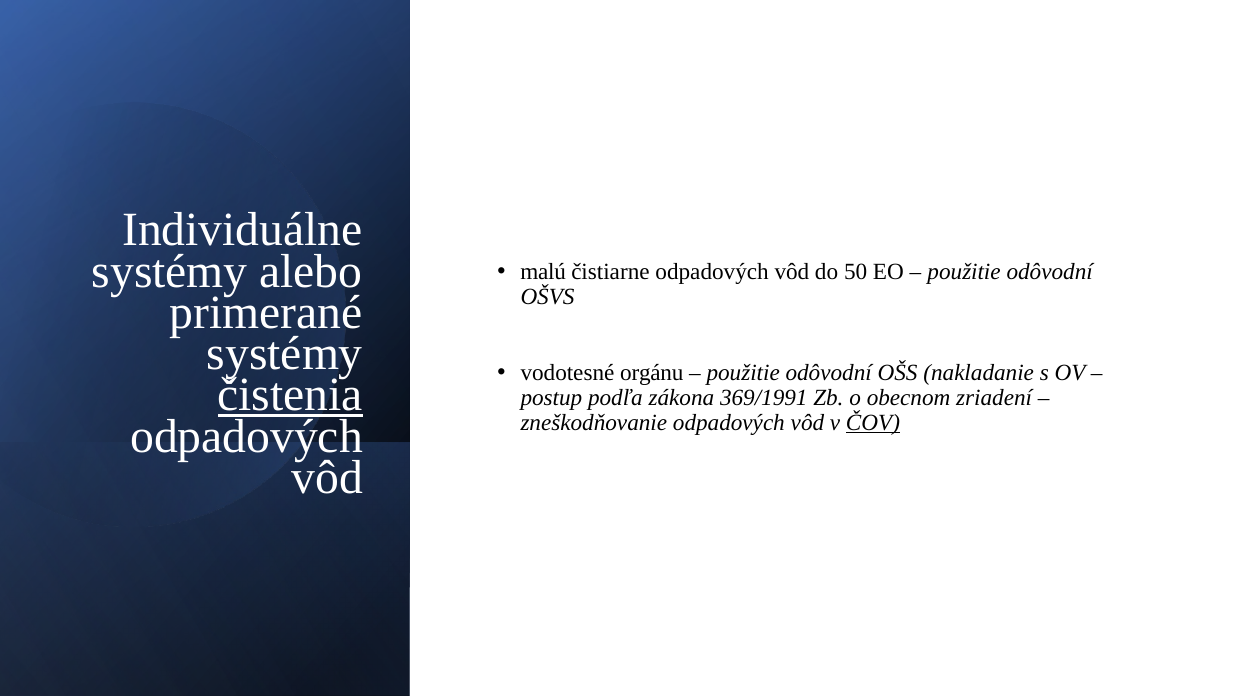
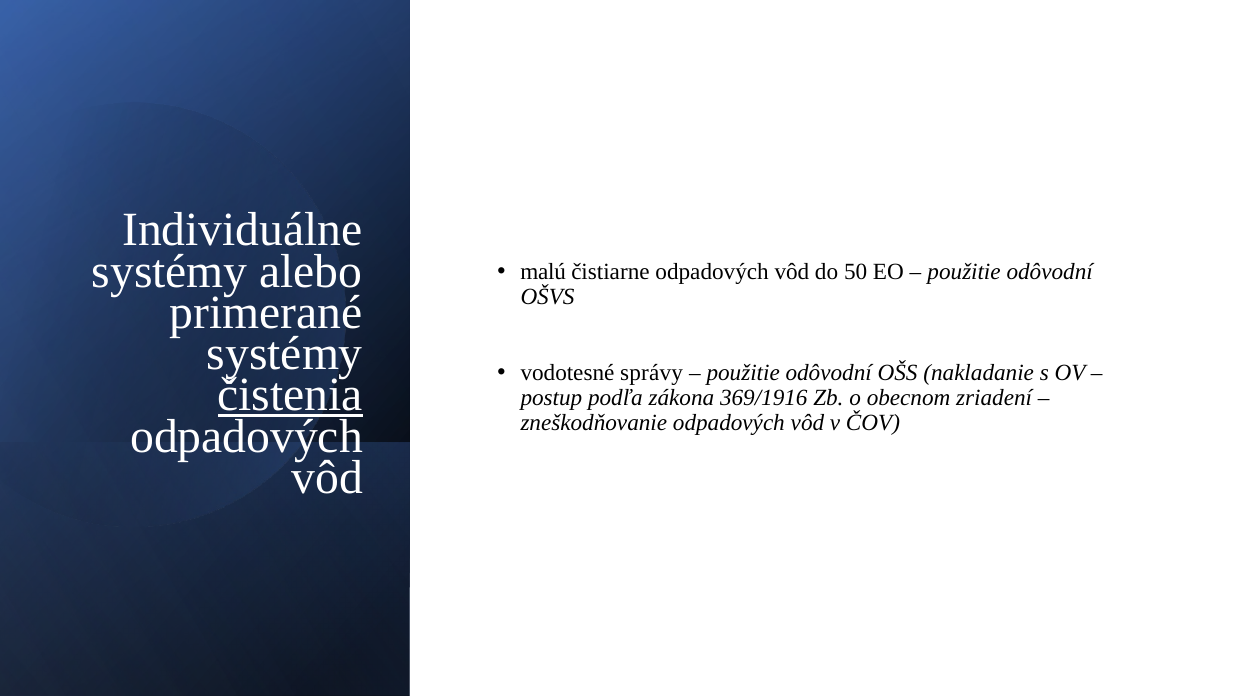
orgánu: orgánu -> správy
369/1991: 369/1991 -> 369/1916
ČOV underline: present -> none
